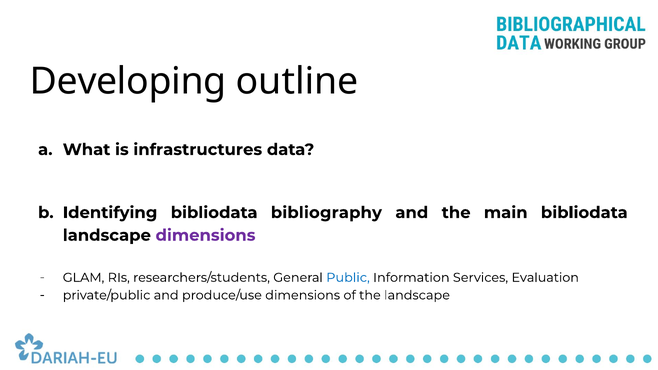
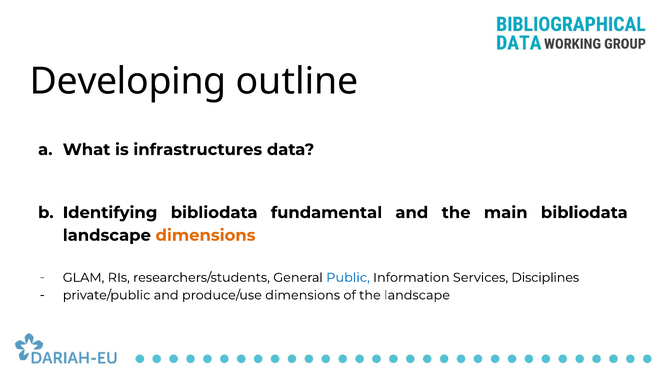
bibliography: bibliography -> fundamental
dimensions at (206, 235) colour: purple -> orange
Evaluation: Evaluation -> Disciplines
